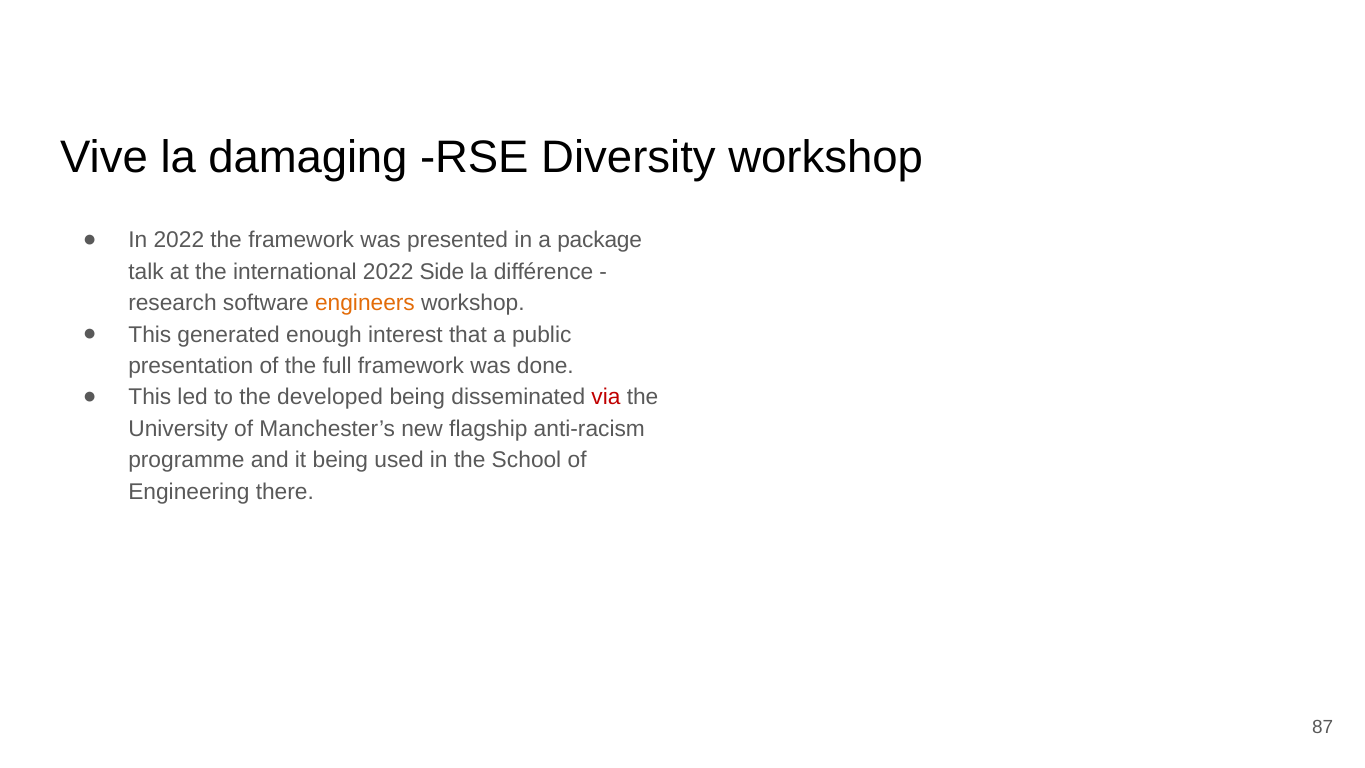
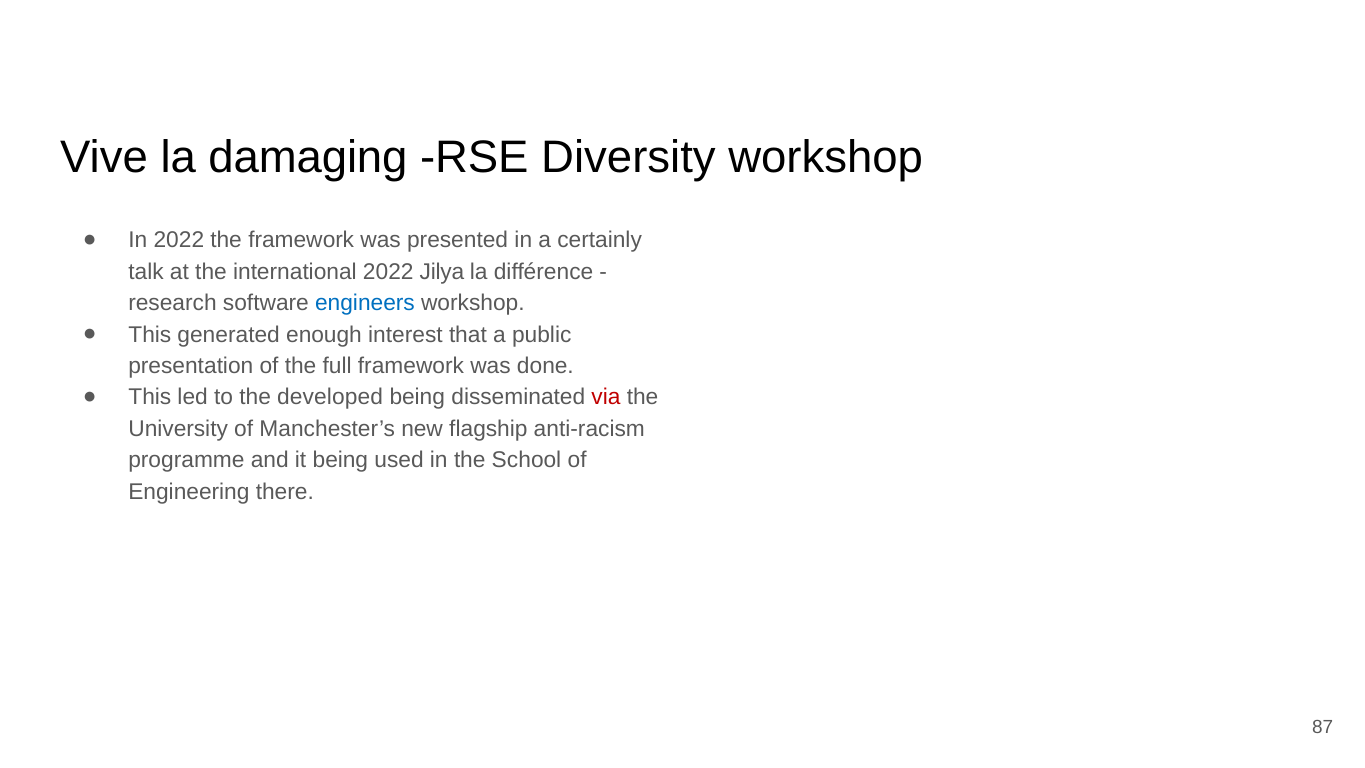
package: package -> certainly
Side: Side -> Jilya
engineers colour: orange -> blue
